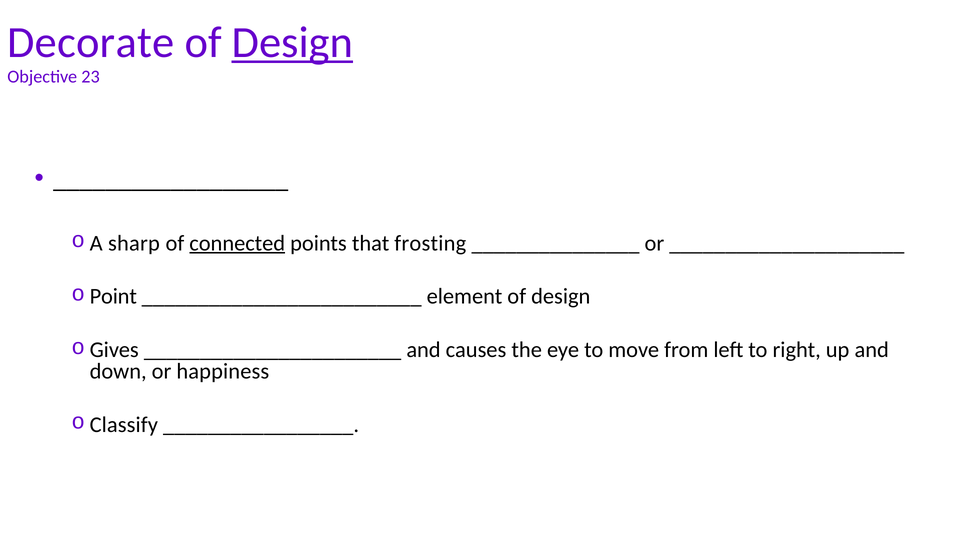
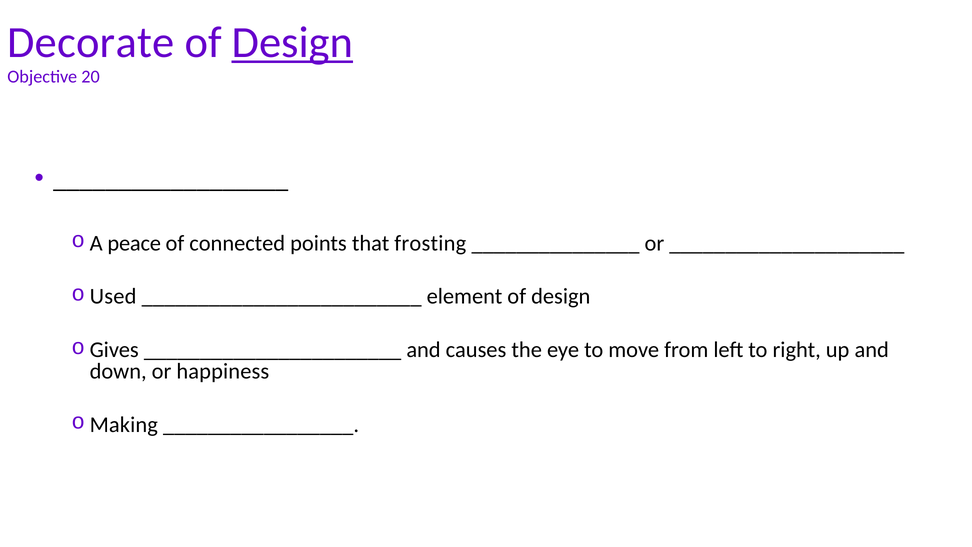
23: 23 -> 20
sharp: sharp -> peace
connected underline: present -> none
Point: Point -> Used
Classify: Classify -> Making
